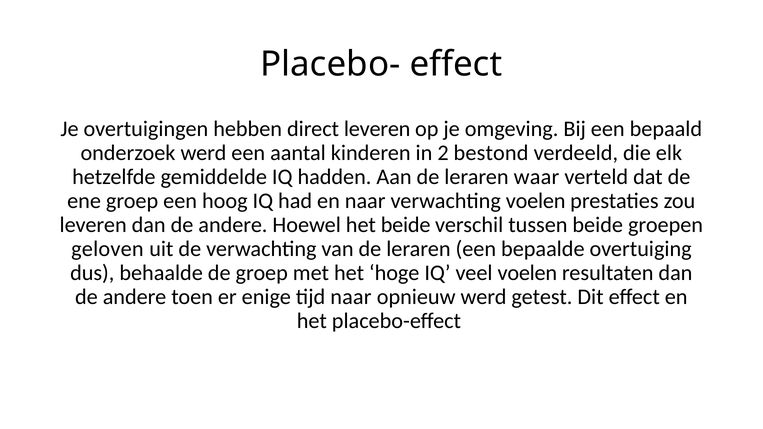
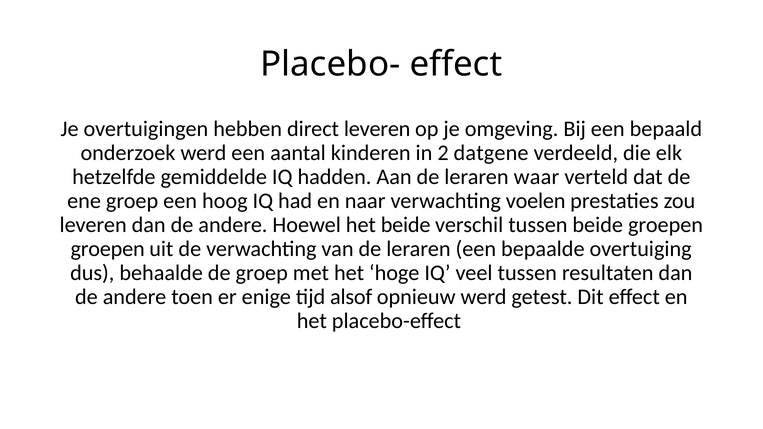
bestond: bestond -> datgene
geloven at (107, 249): geloven -> groepen
veel voelen: voelen -> tussen
tijd naar: naar -> alsof
